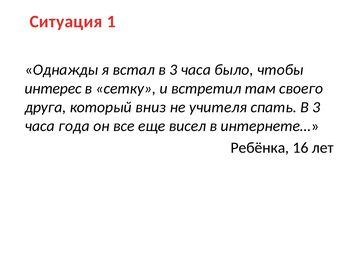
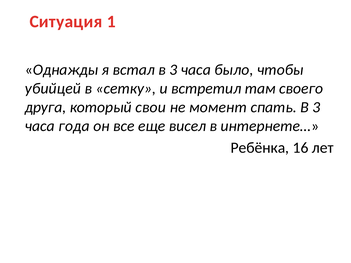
интерес: интерес -> убийцей
вниз: вниз -> свои
учителя: учителя -> момент
